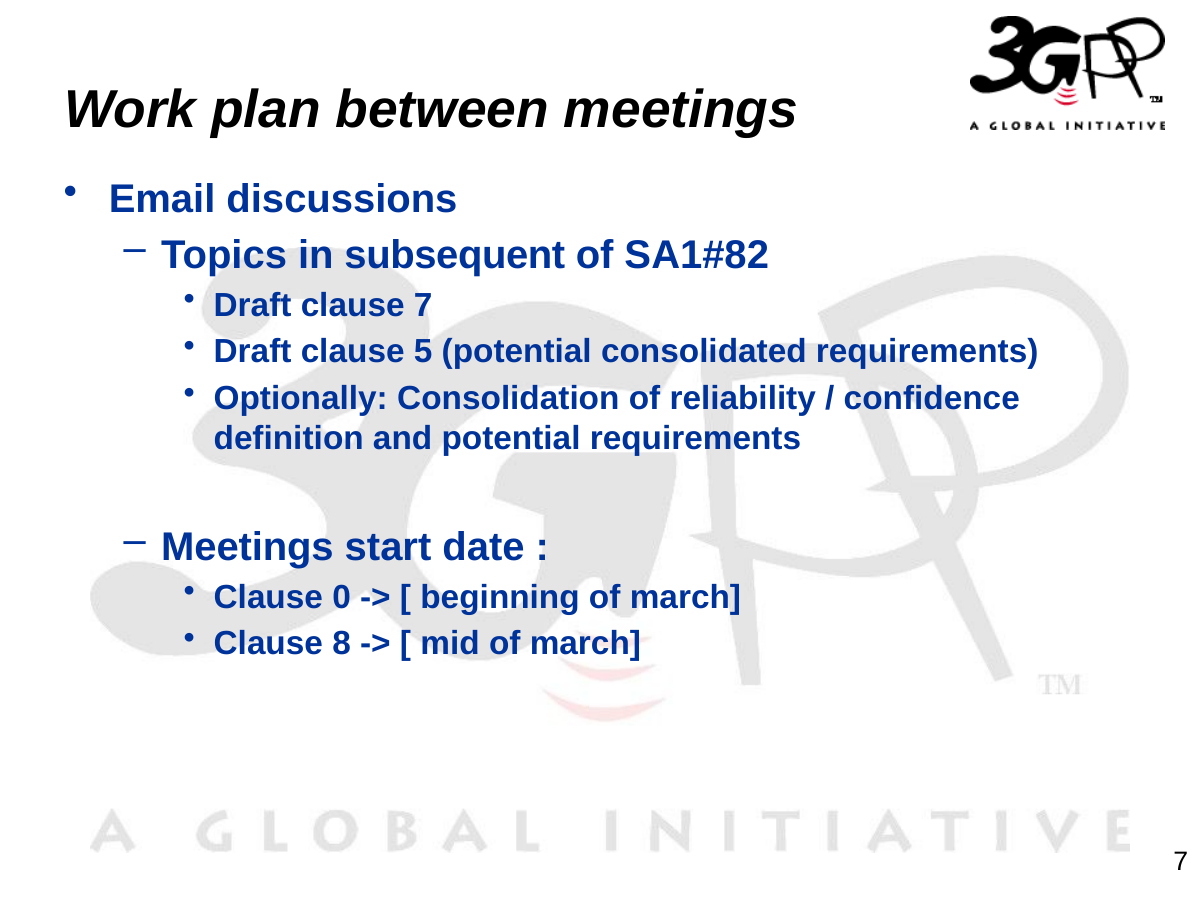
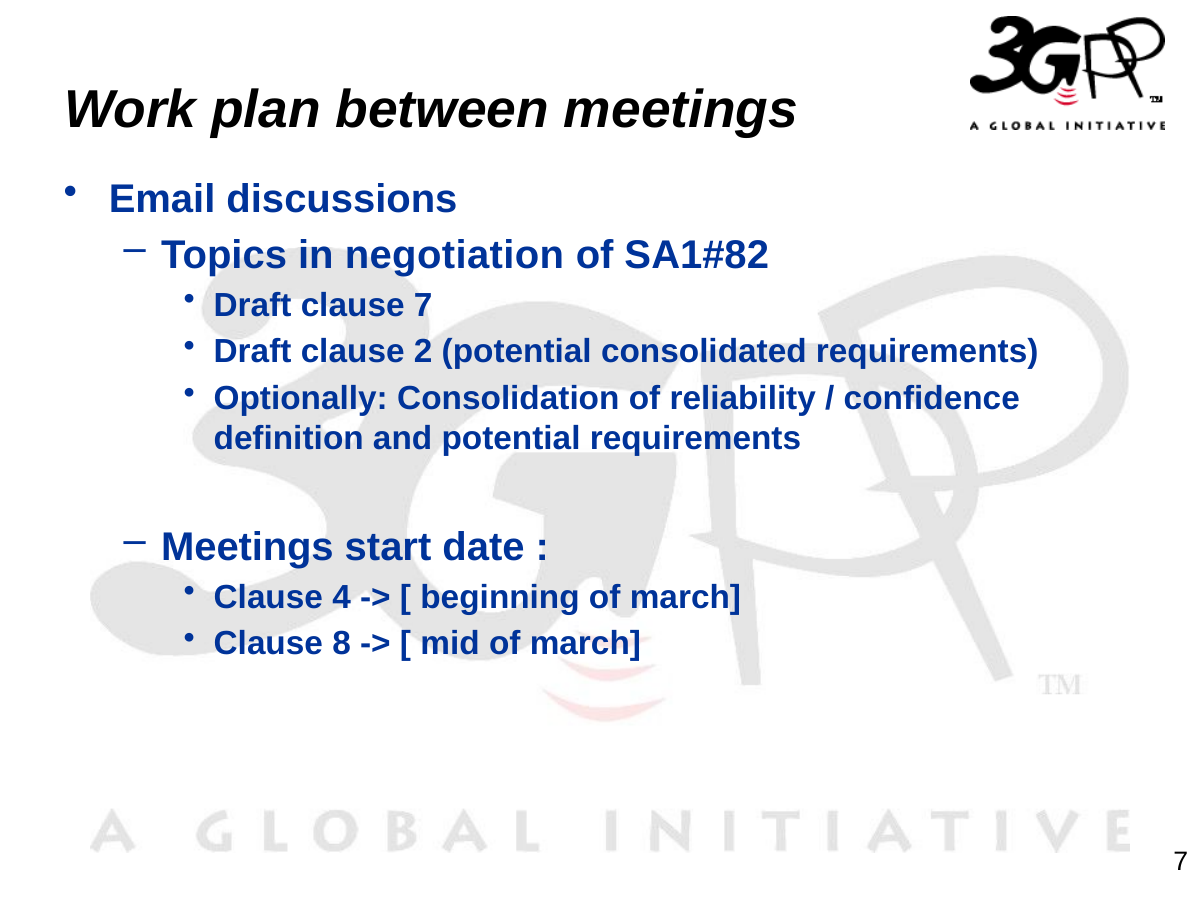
subsequent: subsequent -> negotiation
5: 5 -> 2
0: 0 -> 4
